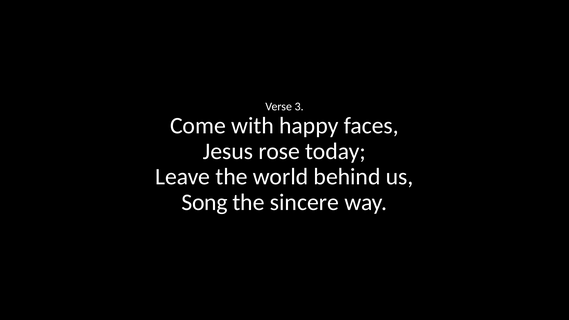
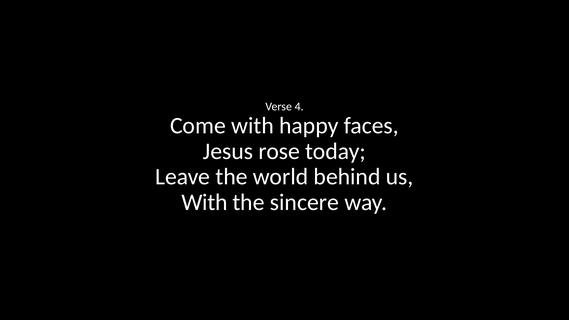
3: 3 -> 4
Song at (205, 202): Song -> With
